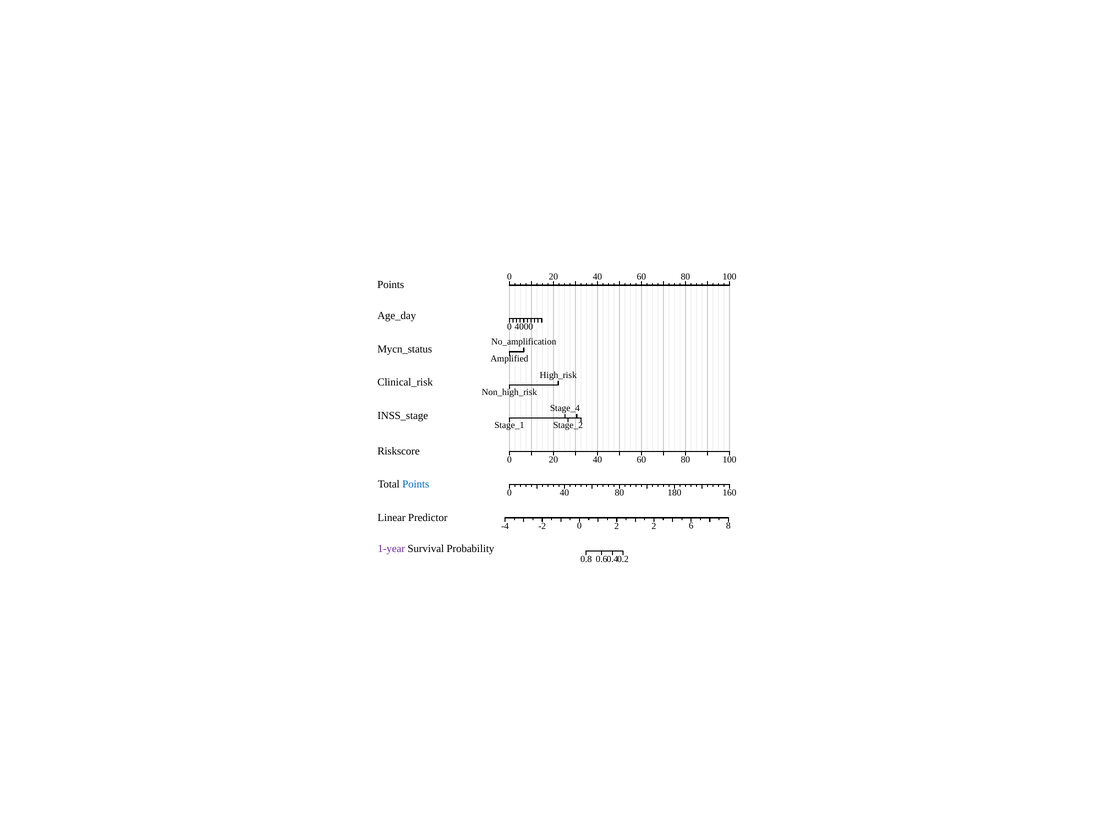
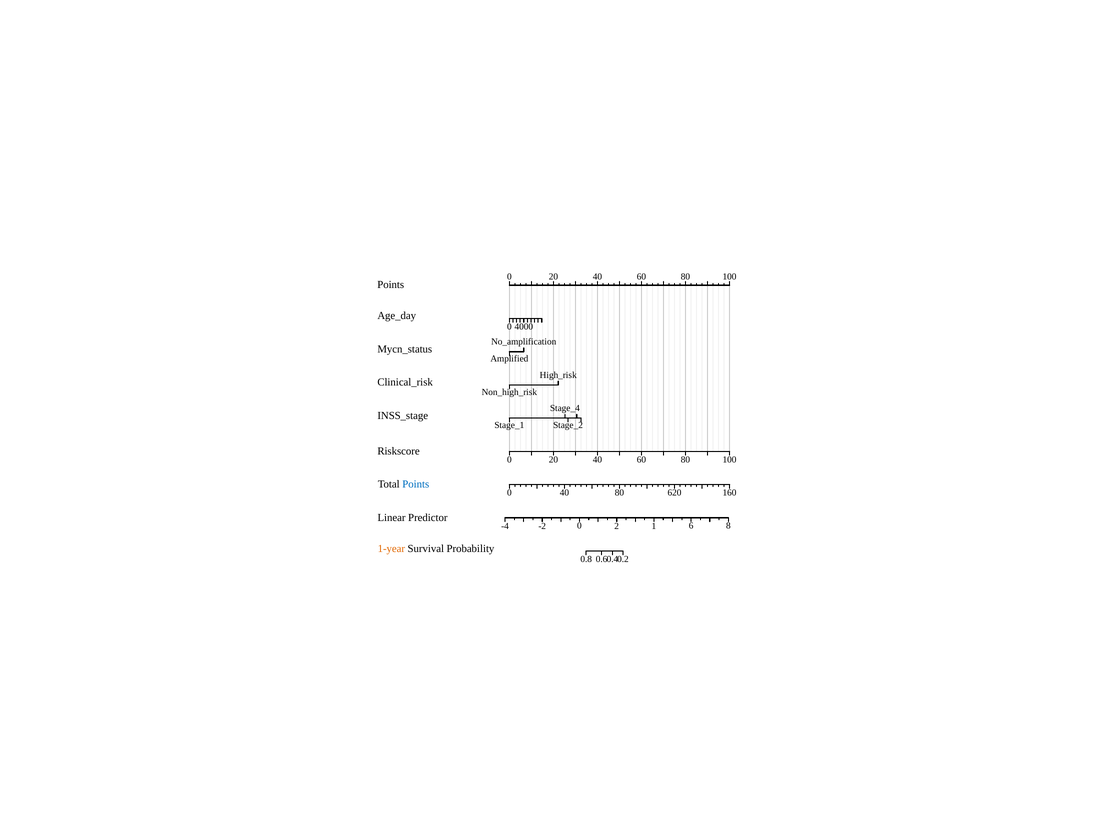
180: 180 -> 620
2 2: 2 -> 1
1-year colour: purple -> orange
